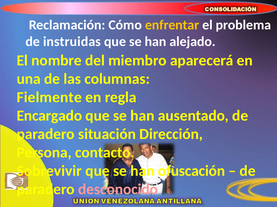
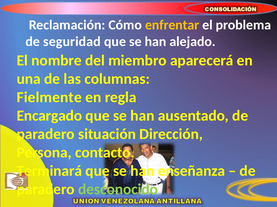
instruidas: instruidas -> seguridad
Sobrevivir: Sobrevivir -> Terminará
ofuscación: ofuscación -> enseñanza
desconocido colour: pink -> light green
